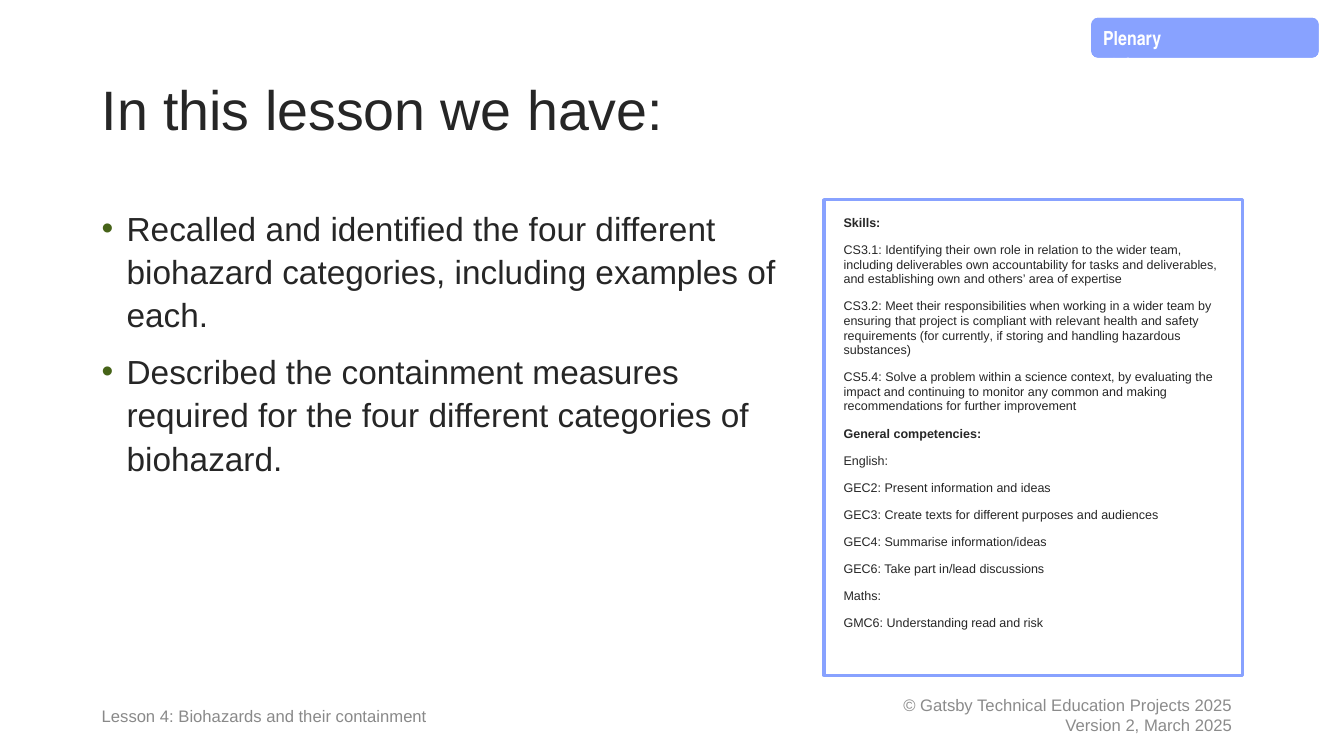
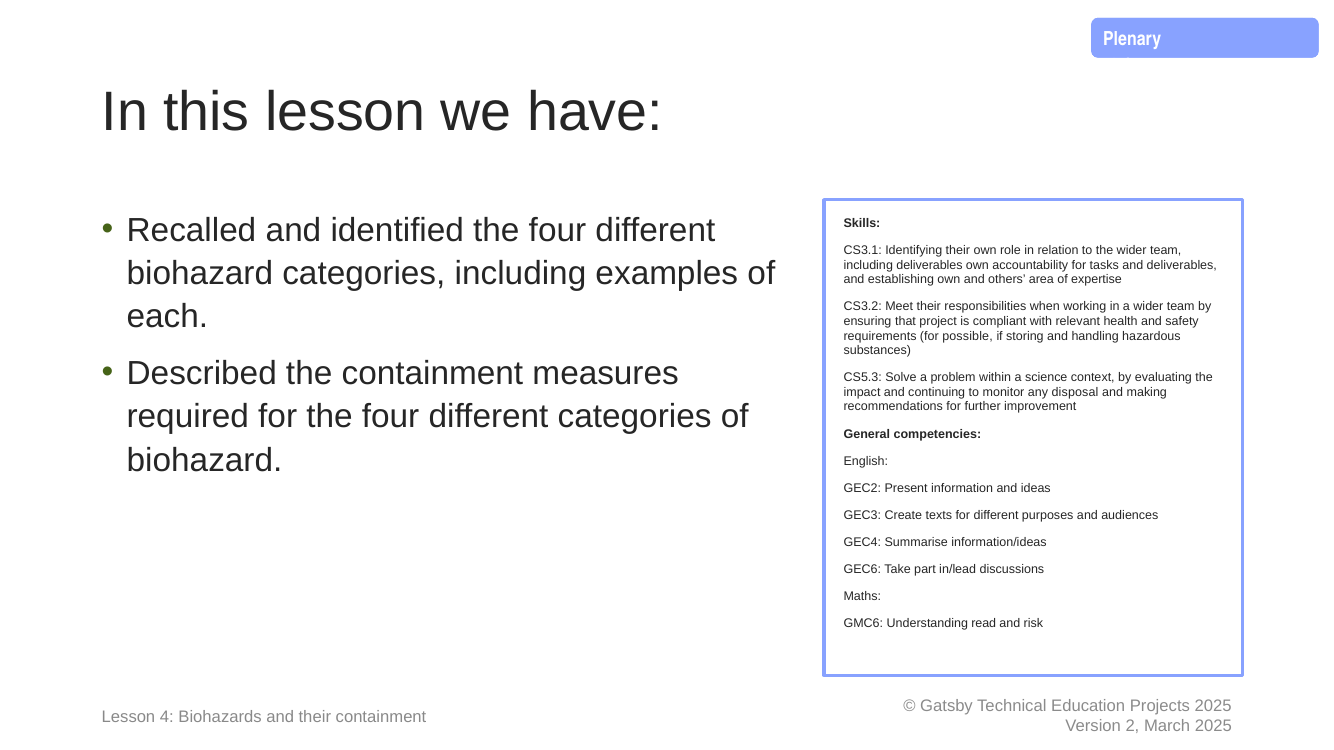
currently: currently -> possible
CS5.4: CS5.4 -> CS5.3
common: common -> disposal
